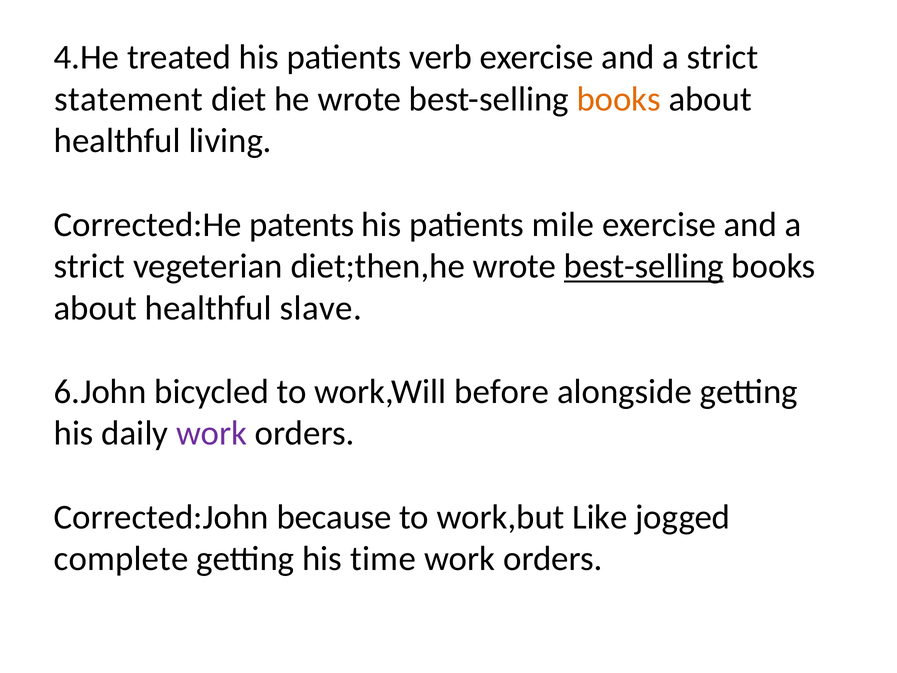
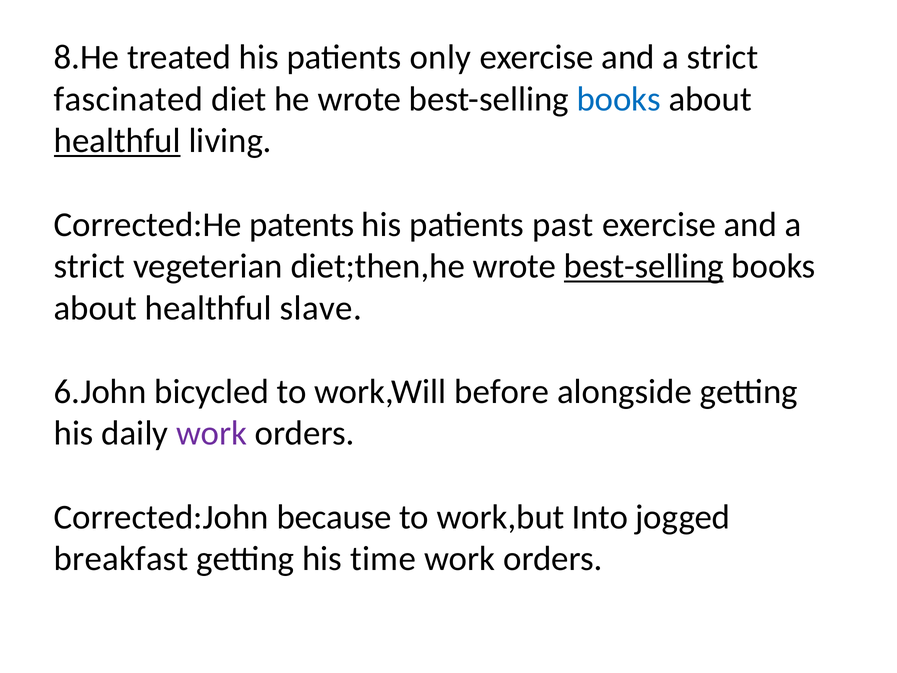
4.He: 4.He -> 8.He
verb: verb -> only
statement: statement -> fascinated
books at (619, 99) colour: orange -> blue
healthful at (117, 141) underline: none -> present
mile: mile -> past
Like: Like -> Into
complete: complete -> breakfast
